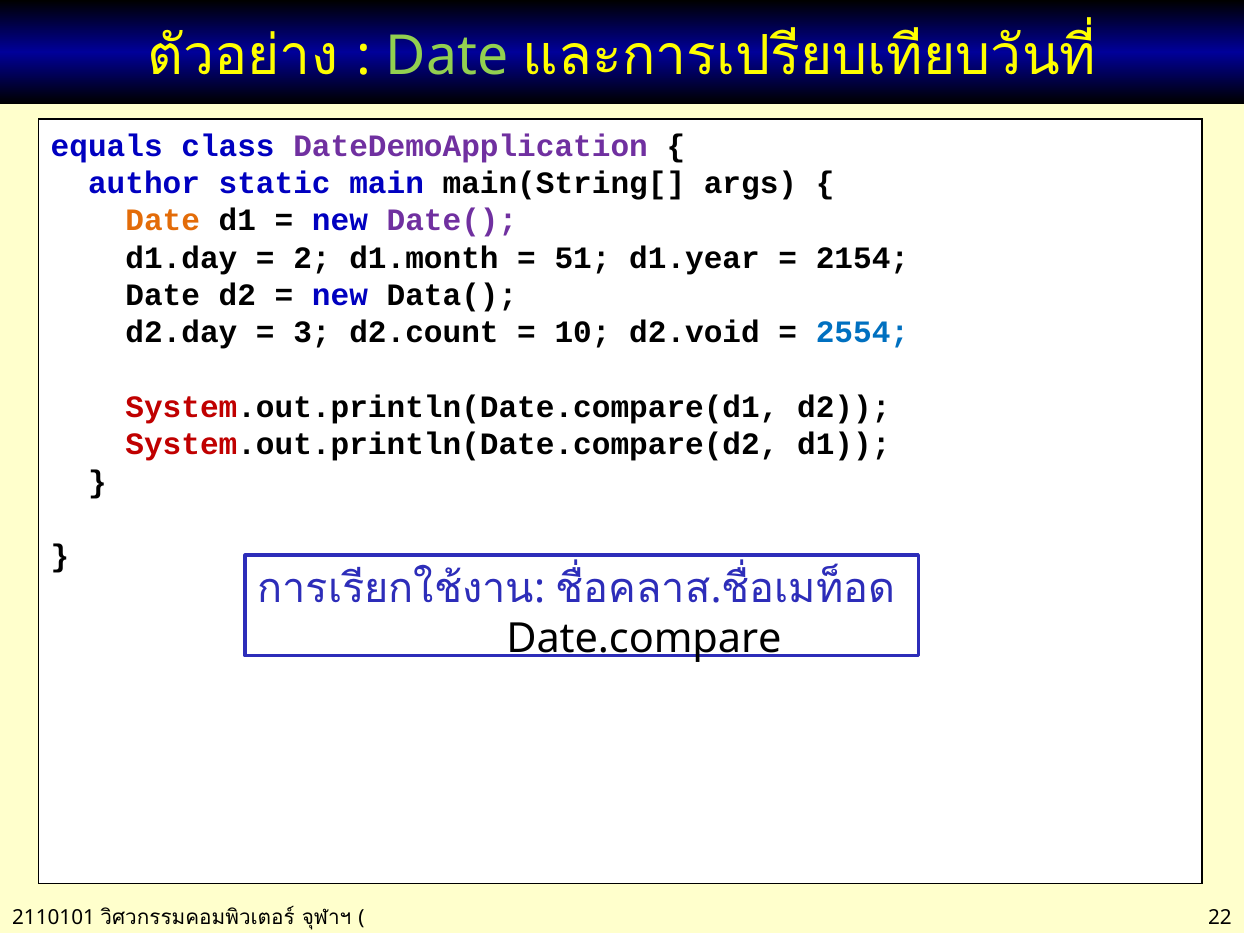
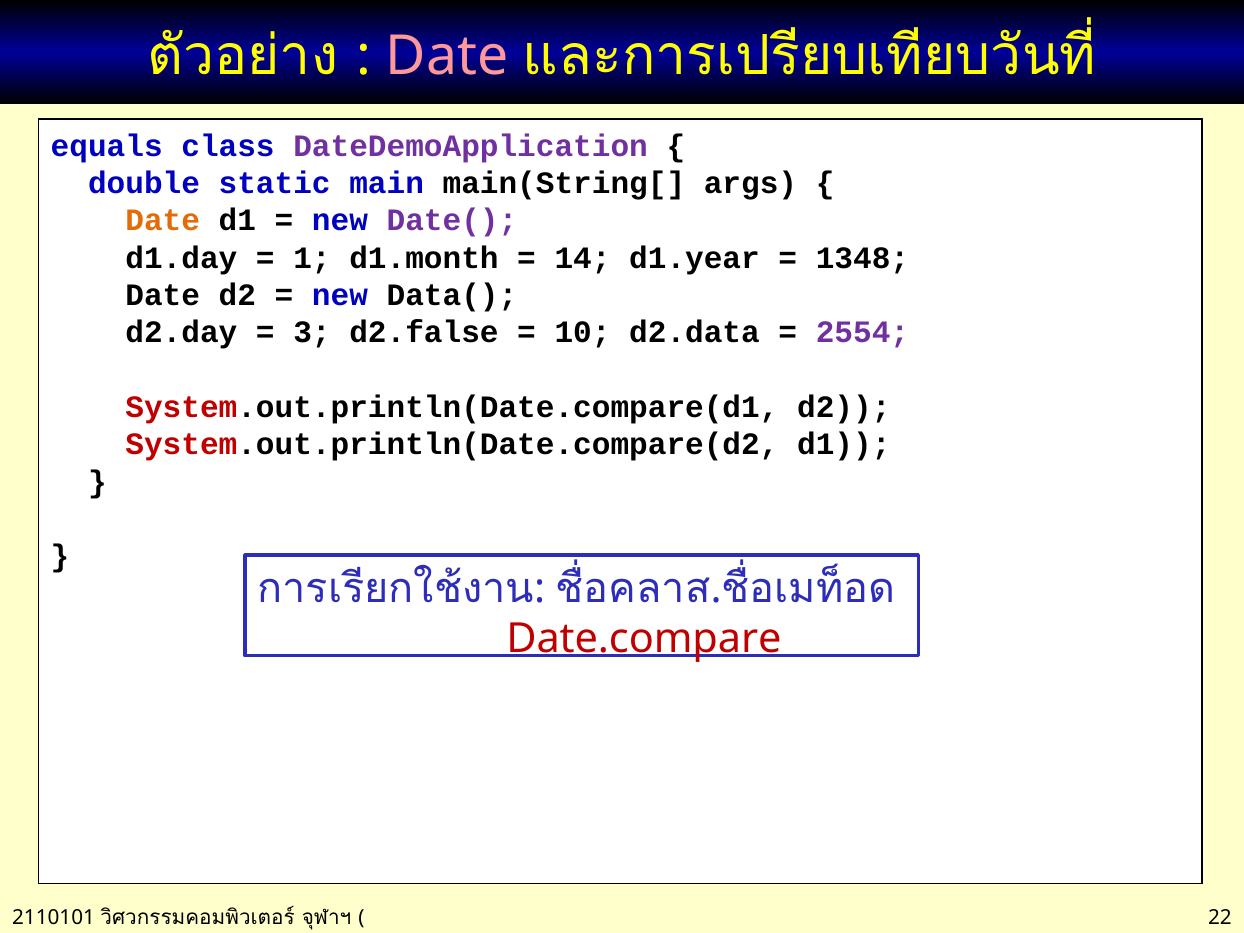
Date at (447, 56) colour: light green -> pink
author: author -> double
2: 2 -> 1
51: 51 -> 14
2154: 2154 -> 1348
d2.count: d2.count -> d2.false
d2.void: d2.void -> d2.data
2554 colour: blue -> purple
Date.compare colour: black -> red
